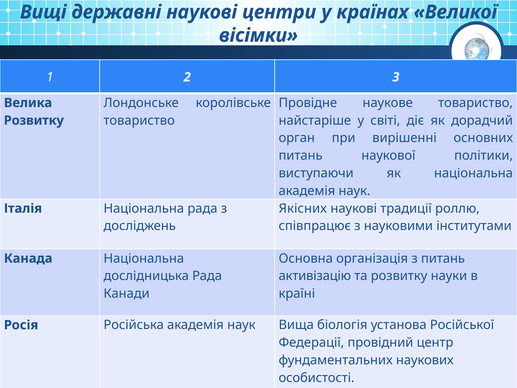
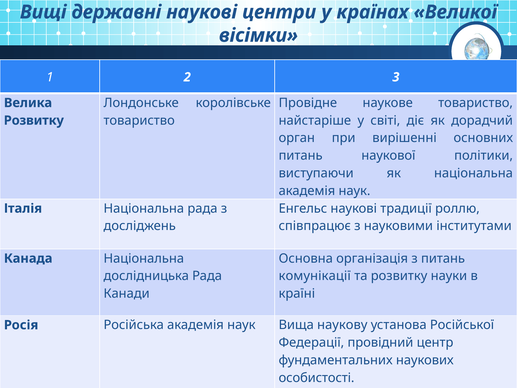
Якісних: Якісних -> Енгельс
активізацію: активізацію -> комунікації
біологія: біологія -> наукову
